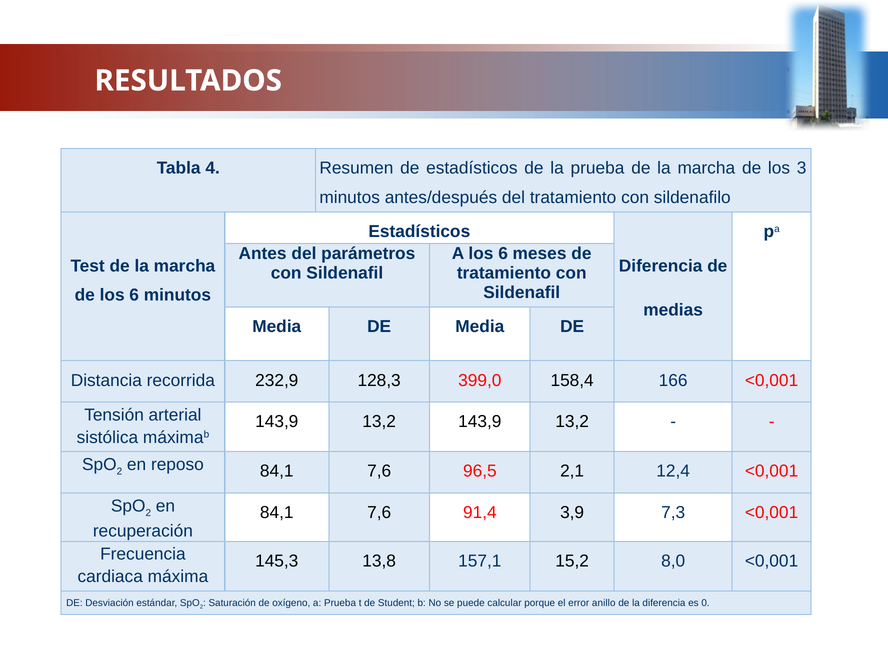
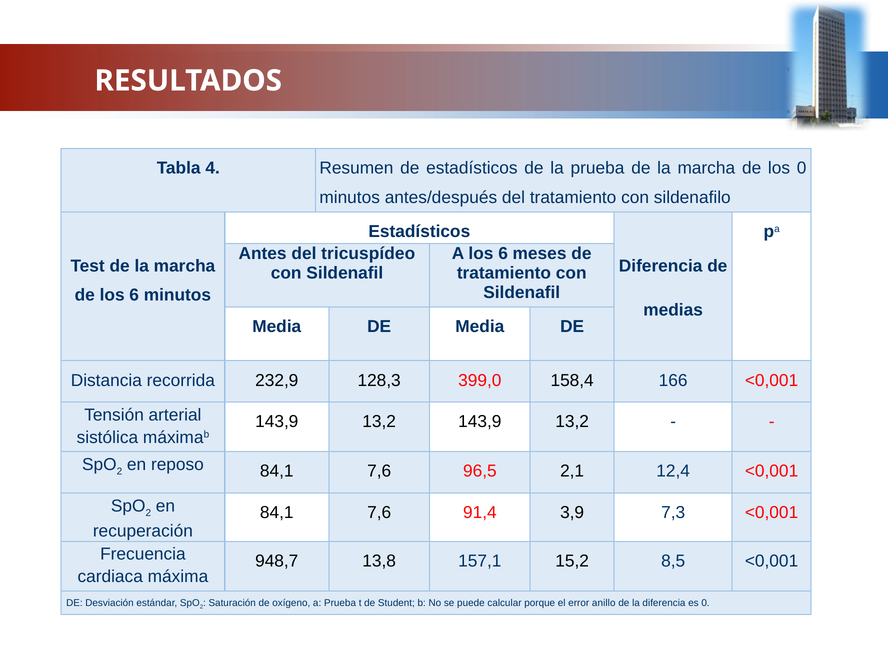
los 3: 3 -> 0
parámetros: parámetros -> tricuspídeo
145,3: 145,3 -> 948,7
8,0: 8,0 -> 8,5
